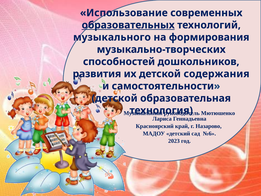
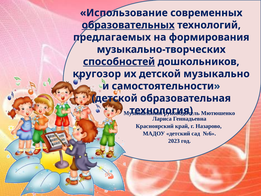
музыкального: музыкального -> предлагаемых
способностей underline: none -> present
развития: развития -> кругозор
содержания: содержания -> музыкально
